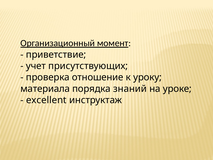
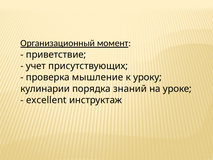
отношение: отношение -> мышление
материала: материала -> кулинарии
